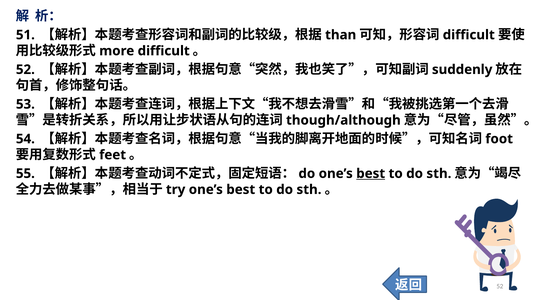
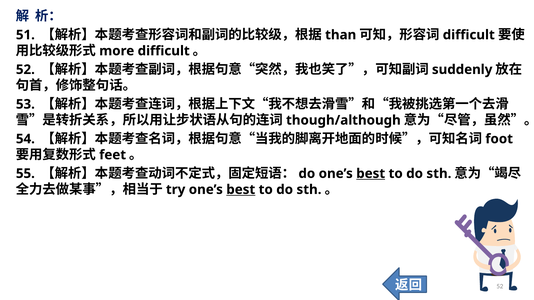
best at (241, 190) underline: none -> present
